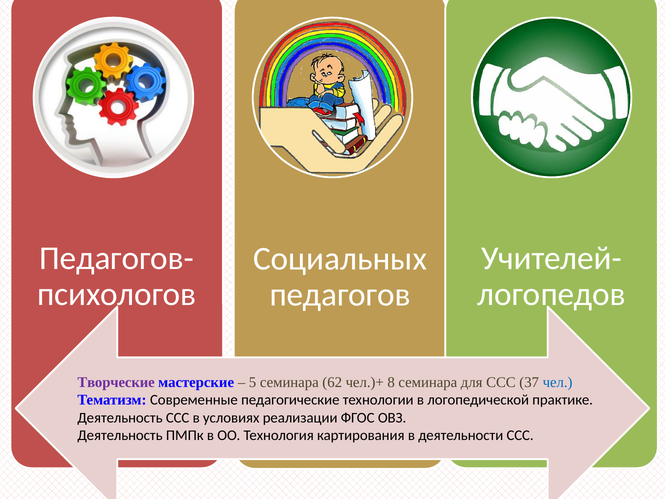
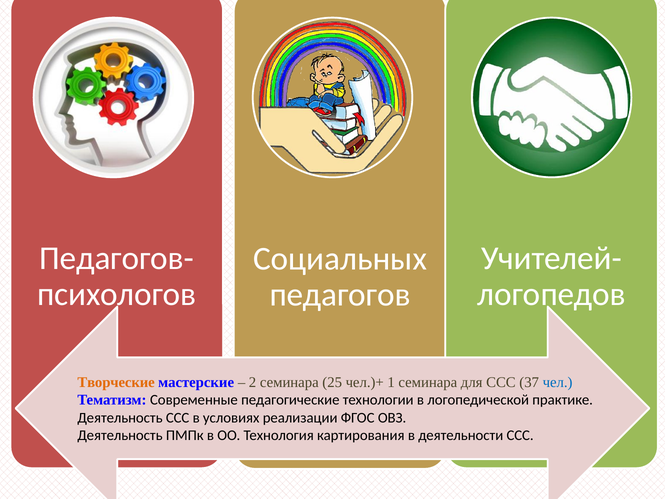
Творческие colour: purple -> orange
5: 5 -> 2
62: 62 -> 25
8: 8 -> 1
